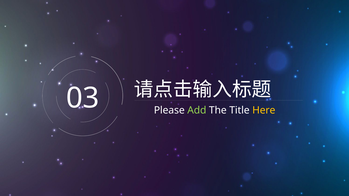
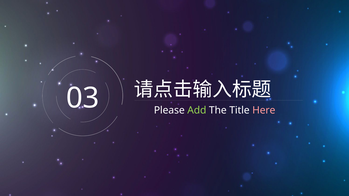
Here colour: yellow -> pink
